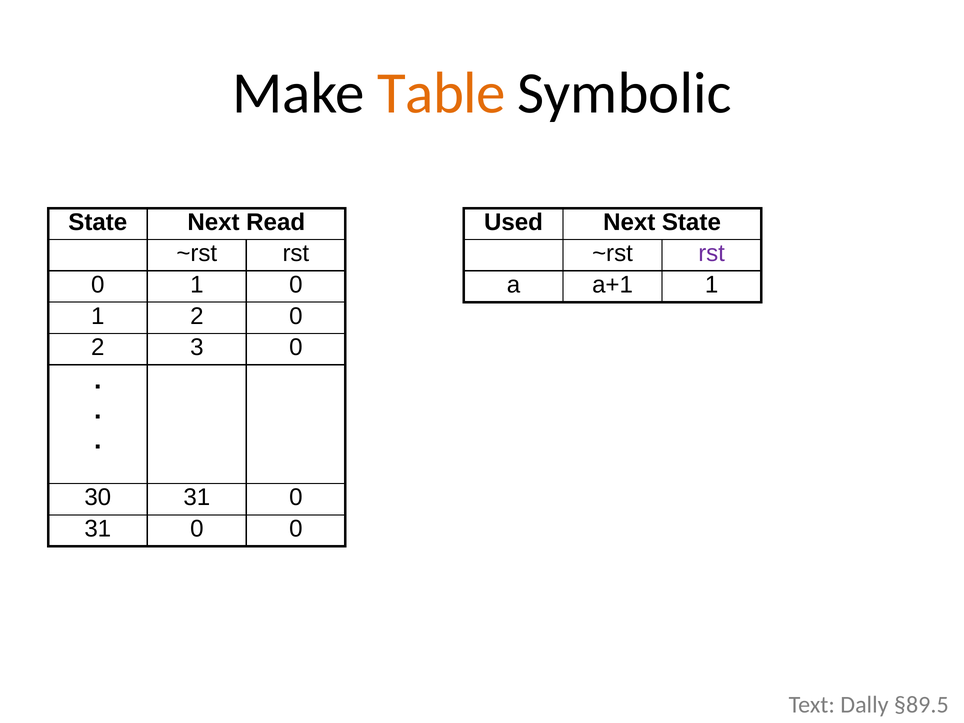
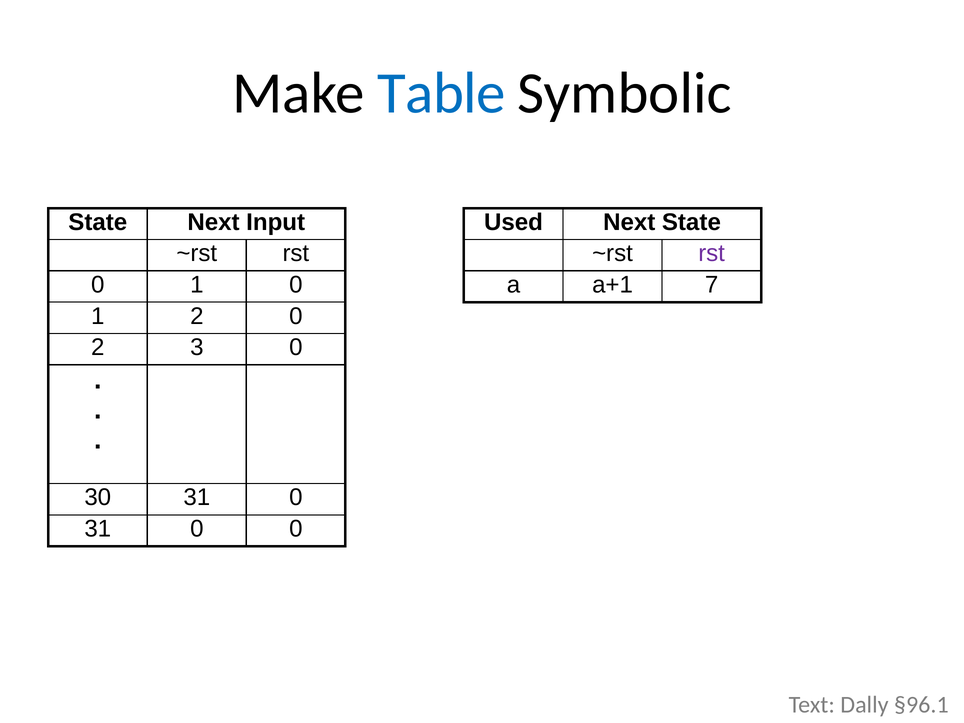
Table colour: orange -> blue
Read: Read -> Input
a+1 1: 1 -> 7
§89.5: §89.5 -> §96.1
